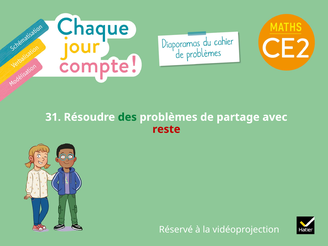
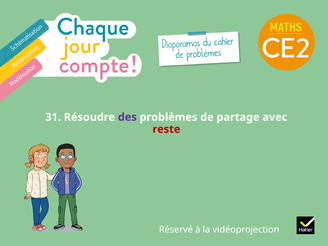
des colour: green -> purple
